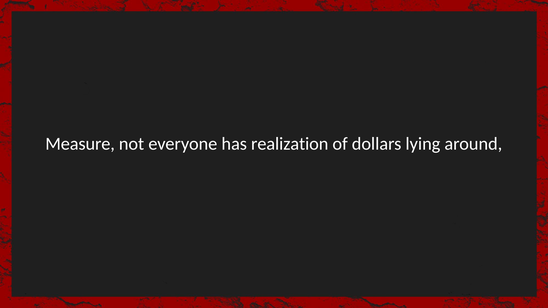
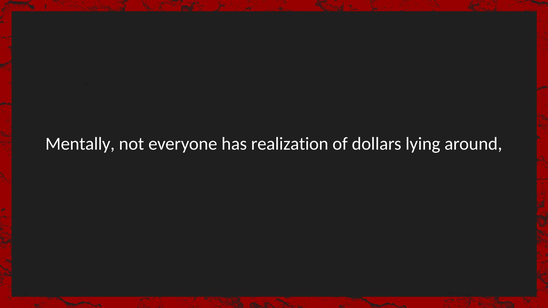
Measure: Measure -> Mentally
